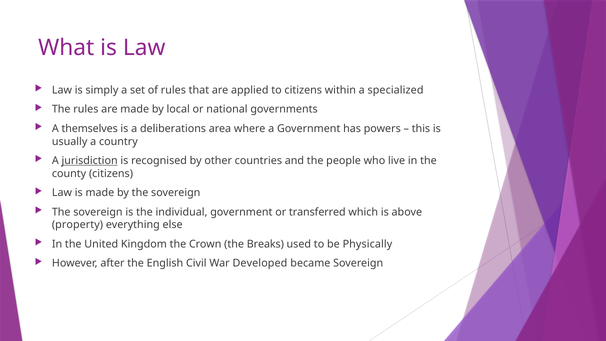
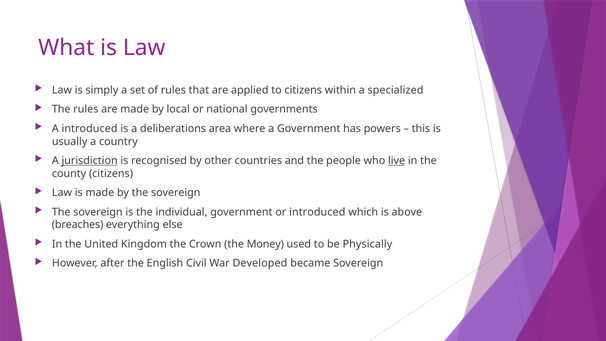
A themselves: themselves -> introduced
live underline: none -> present
or transferred: transferred -> introduced
property: property -> breaches
Breaks: Breaks -> Money
